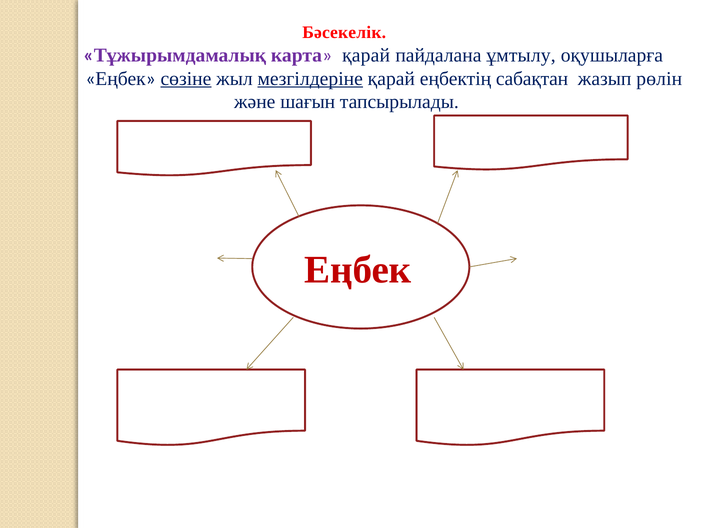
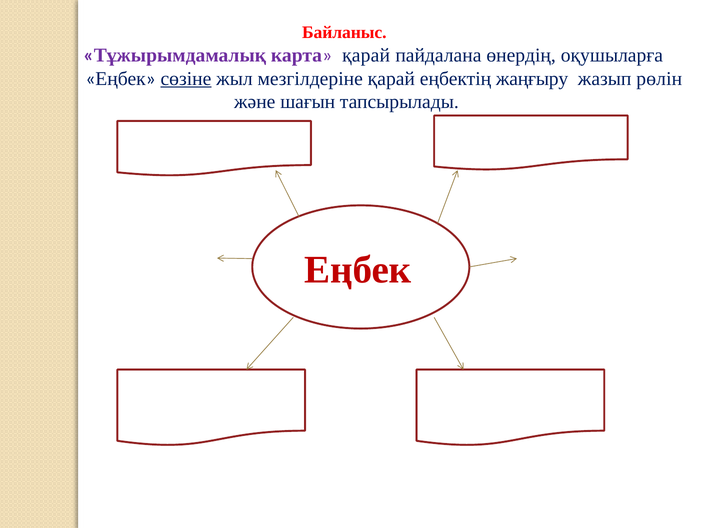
Бәсекелік: Бәсекелік -> Байланыс
ұмтылу: ұмтылу -> өнердің
мезгілдеріне underline: present -> none
сабақтан: сабақтан -> жаңғыру
